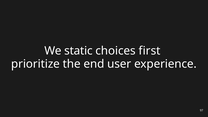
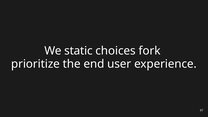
first: first -> fork
